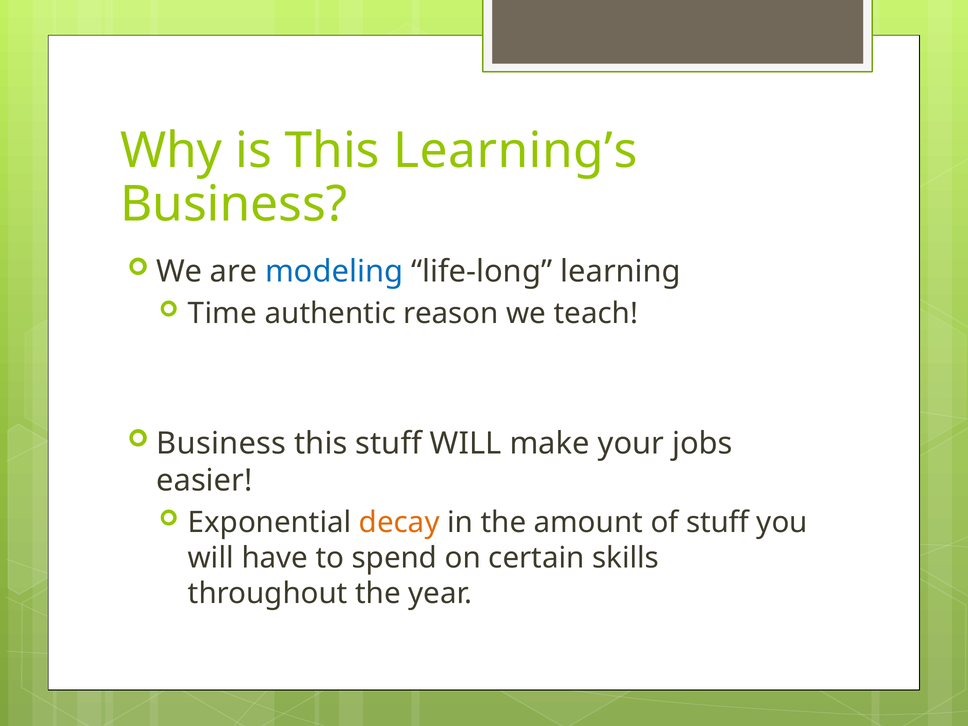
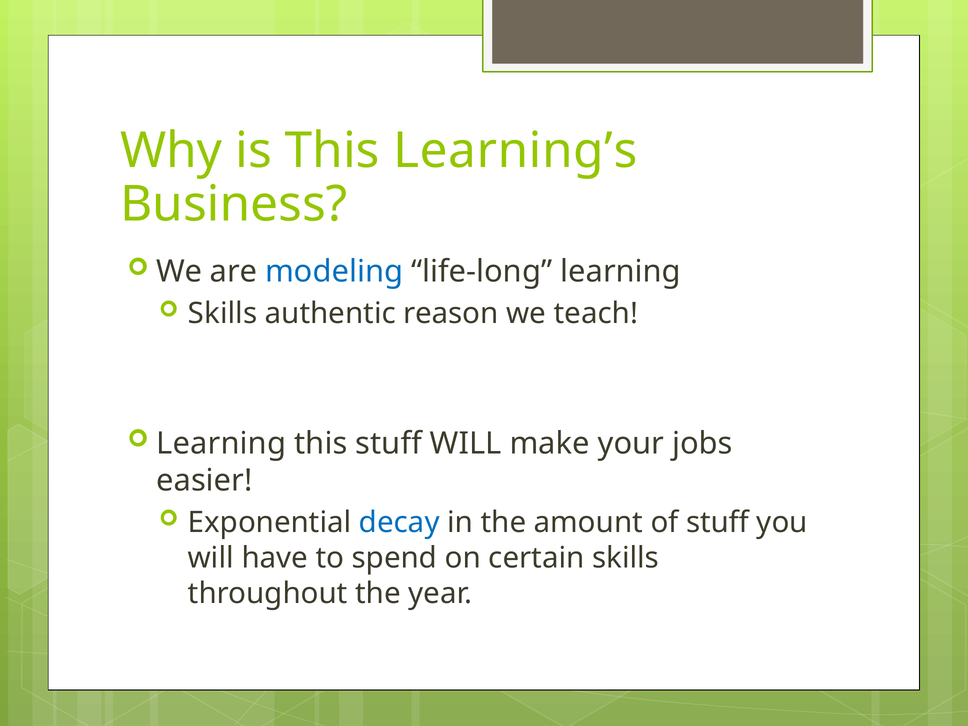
Time at (222, 314): Time -> Skills
Business at (221, 444): Business -> Learning
decay colour: orange -> blue
